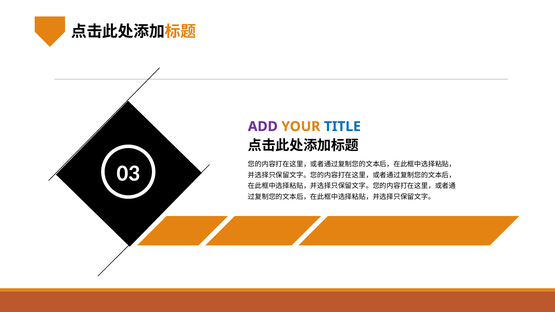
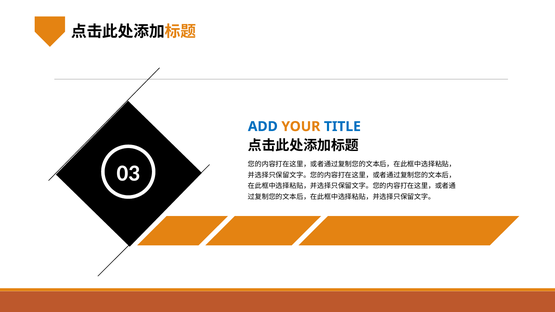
ADD colour: purple -> blue
